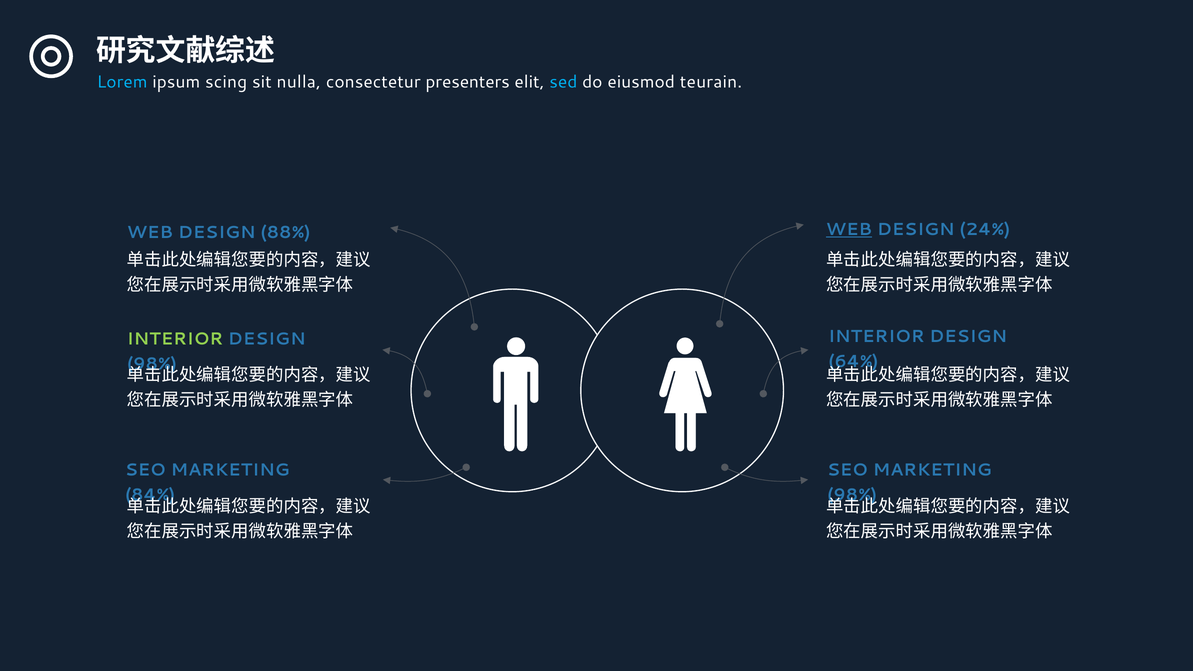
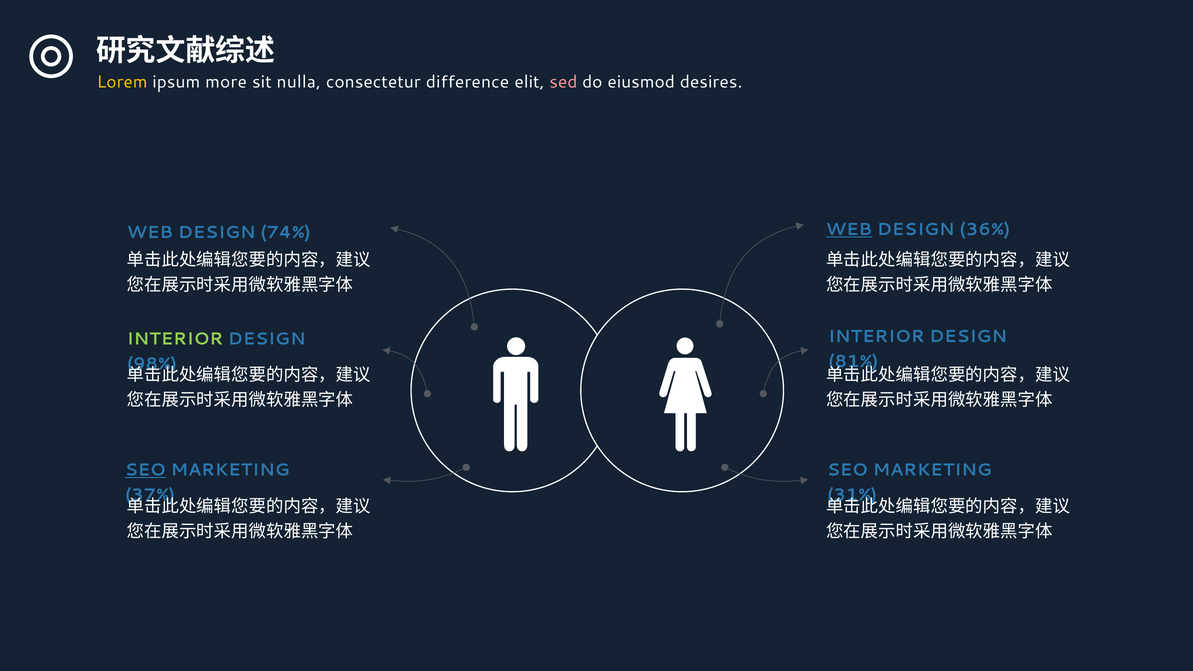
Lorem colour: light blue -> yellow
scing: scing -> more
presenters: presenters -> difference
sed colour: light blue -> pink
teurain: teurain -> desires
24%: 24% -> 36%
88%: 88% -> 74%
64%: 64% -> 81%
SEO at (145, 470) underline: none -> present
98% at (852, 495): 98% -> 31%
84%: 84% -> 37%
